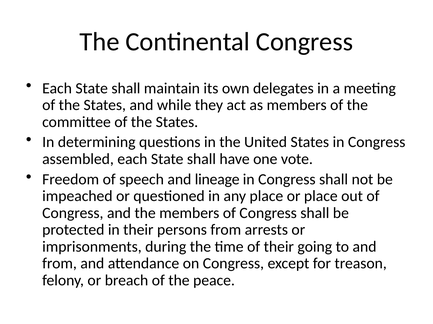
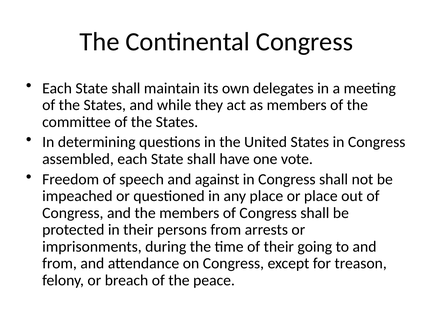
lineage: lineage -> against
